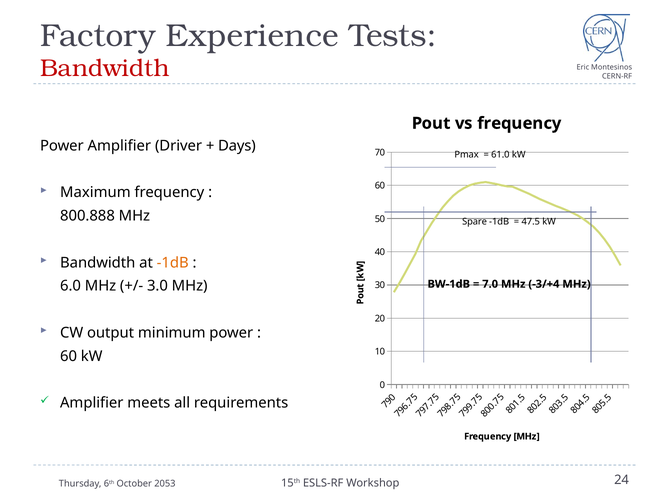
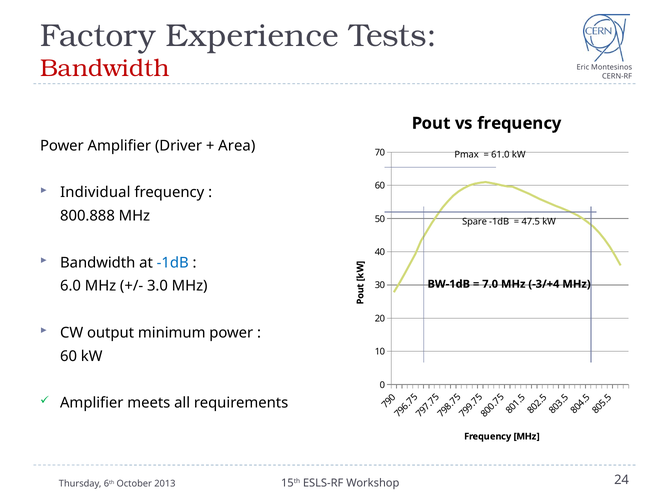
Days: Days -> Area
Maximum: Maximum -> Individual
-1dB at (173, 262) colour: orange -> blue
2053: 2053 -> 2013
